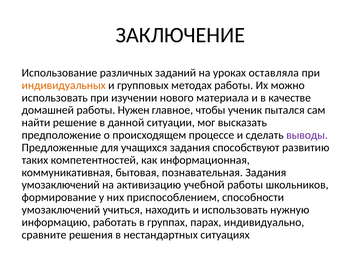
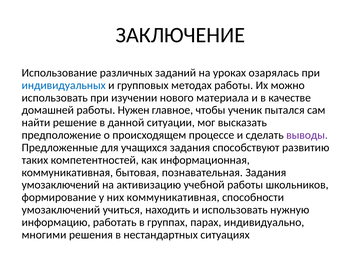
оставляла: оставляла -> озарялась
индивидуальных colour: orange -> blue
них приспособлением: приспособлением -> коммуникативная
сравните: сравните -> многими
